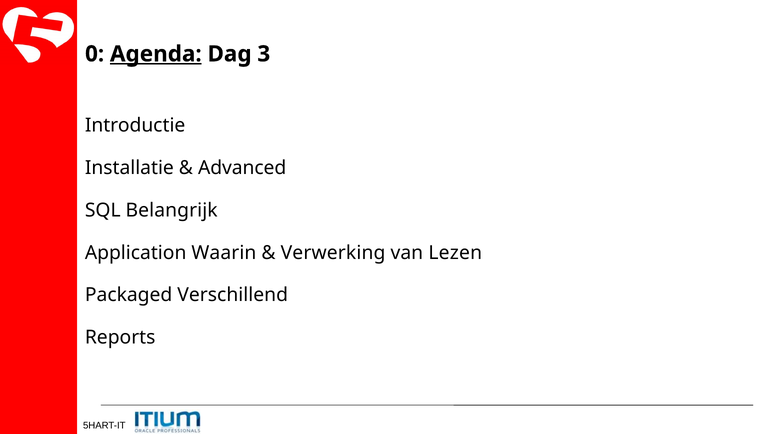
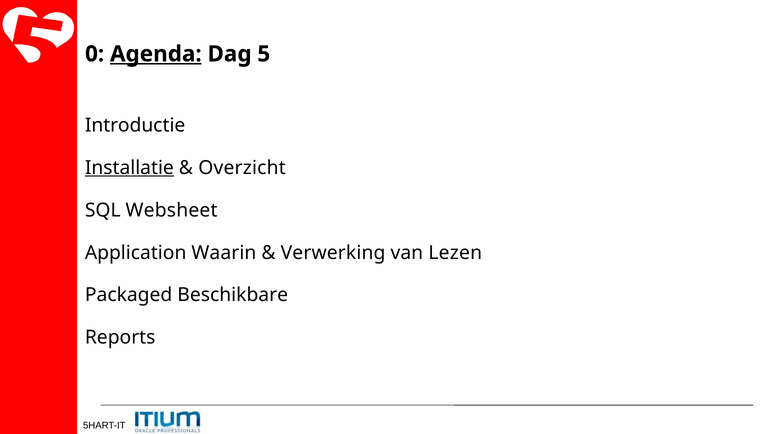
3: 3 -> 5
Installatie underline: none -> present
Advanced: Advanced -> Overzicht
Belangrijk: Belangrijk -> Websheet
Verschillend: Verschillend -> Beschikbare
